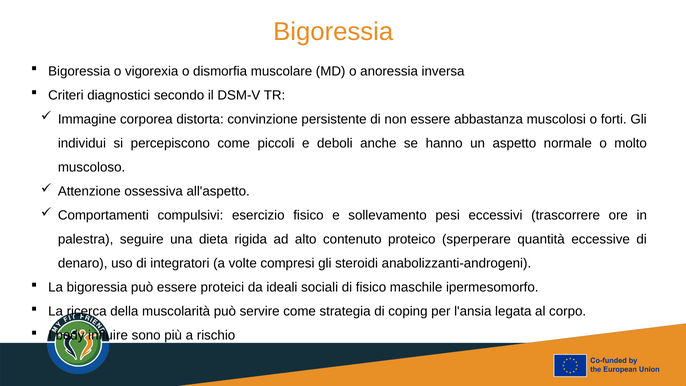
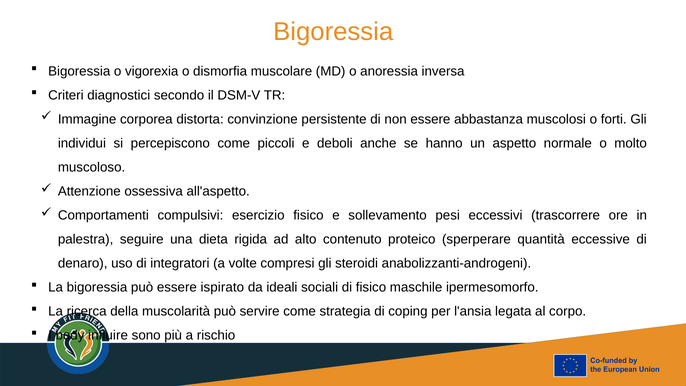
proteici: proteici -> ispirato
